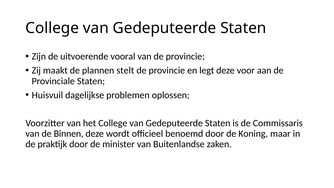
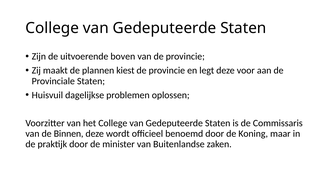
vooral: vooral -> boven
stelt: stelt -> kiest
